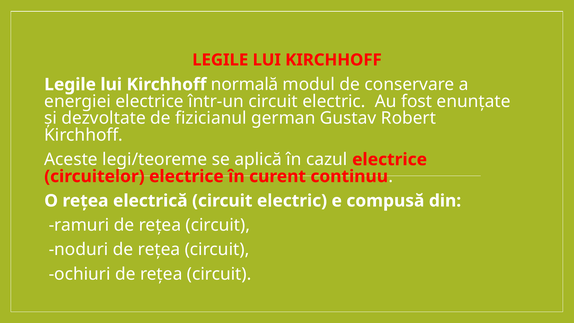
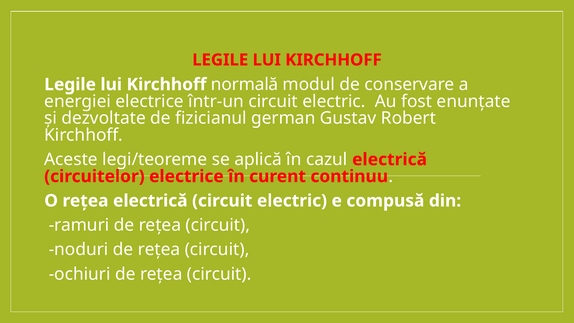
cazul electrice: electrice -> electrică
